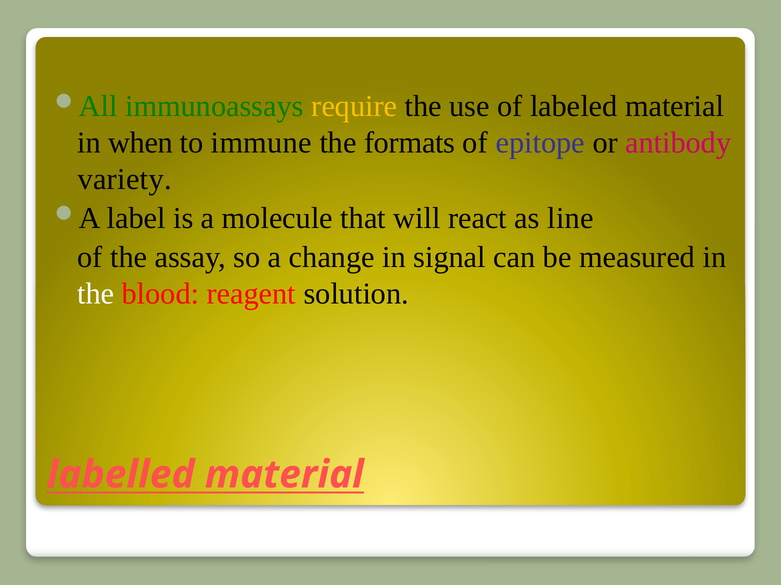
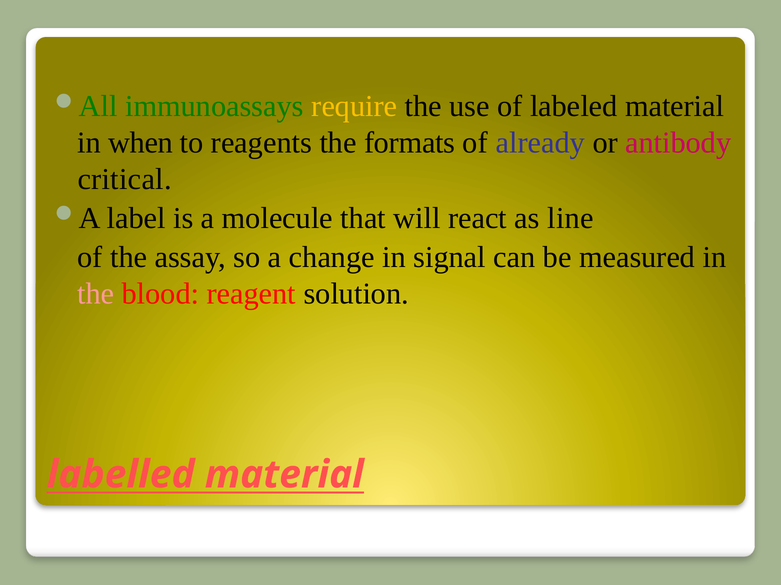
immune: immune -> reagents
epitope: epitope -> already
variety: variety -> critical
the at (96, 294) colour: white -> pink
